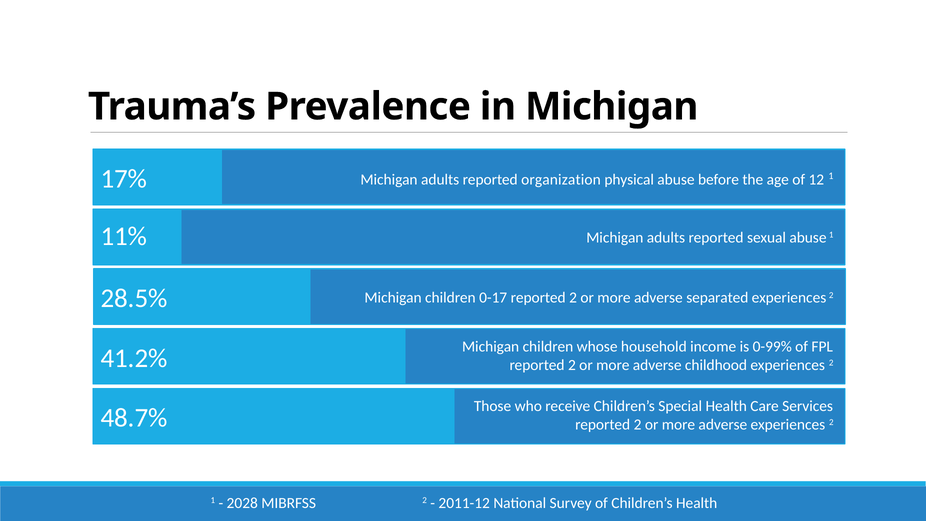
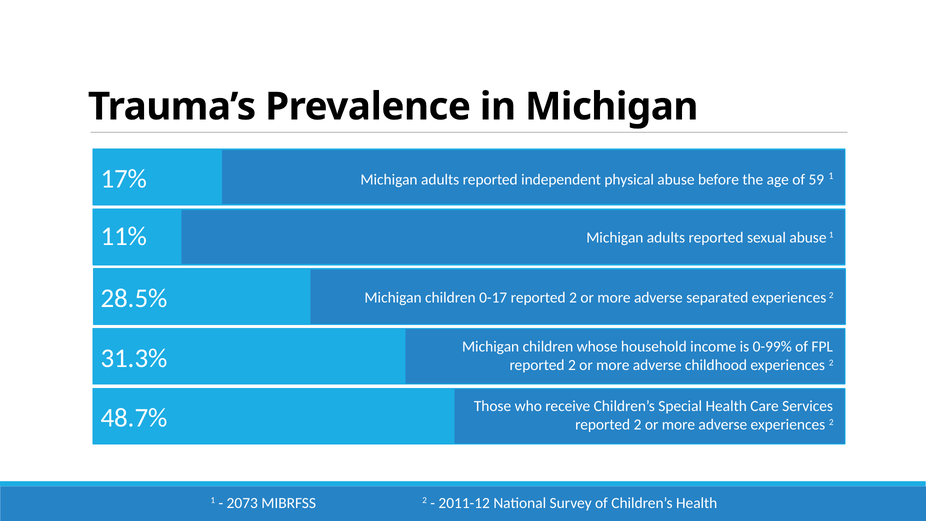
organization: organization -> independent
12: 12 -> 59
41.2%: 41.2% -> 31.3%
2028: 2028 -> 2073
